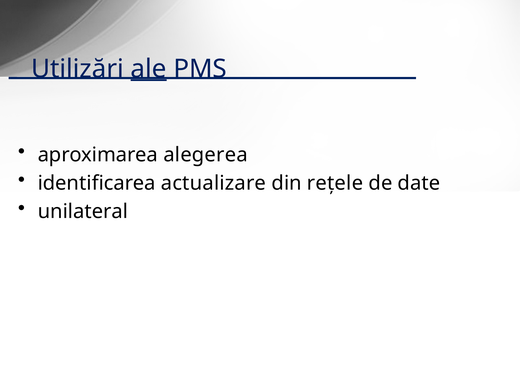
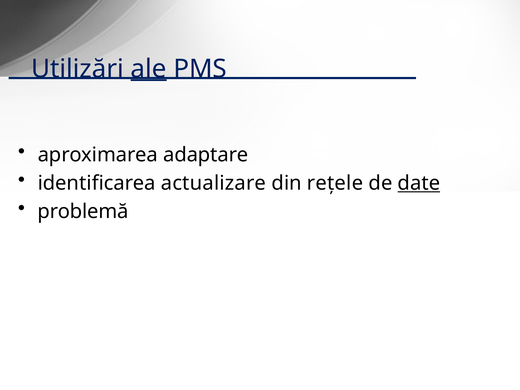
alegerea: alegerea -> adaptare
date underline: none -> present
unilateral: unilateral -> problemă
